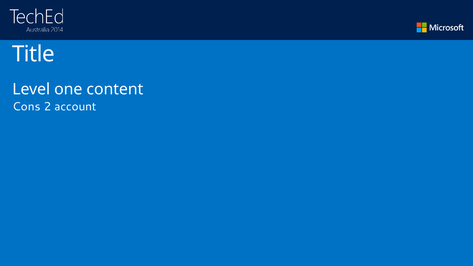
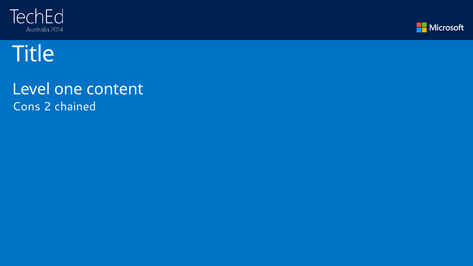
account: account -> chained
